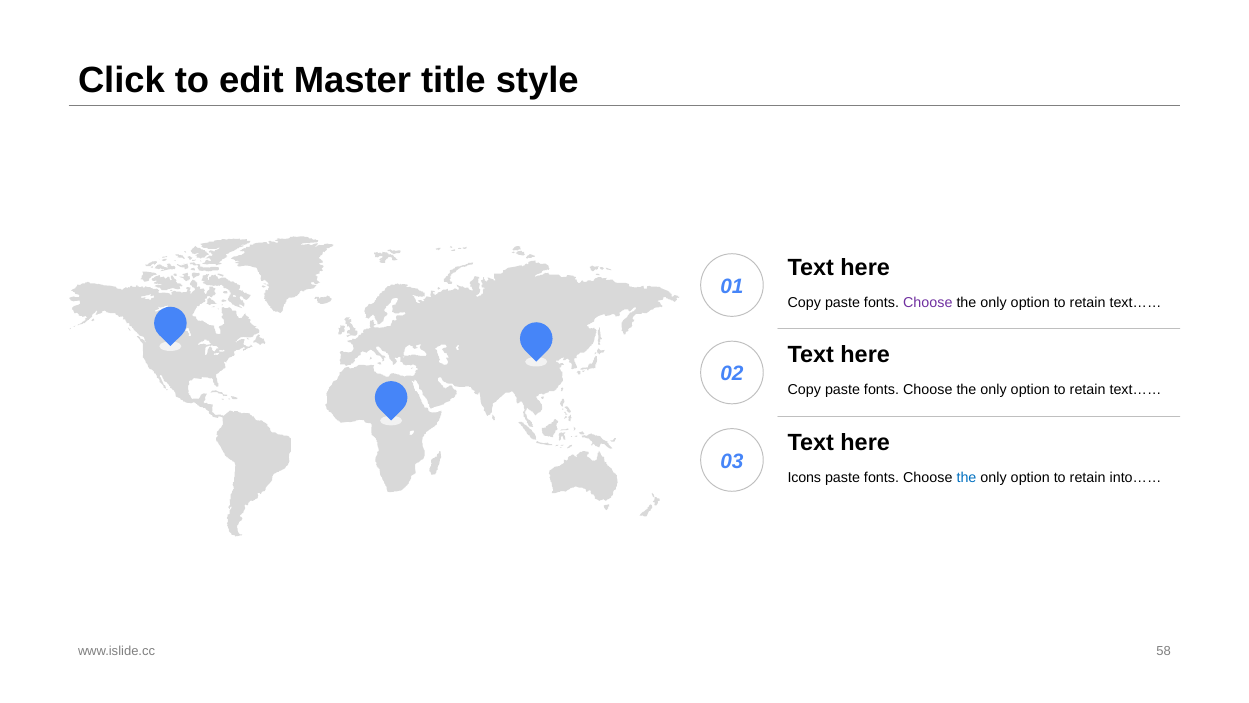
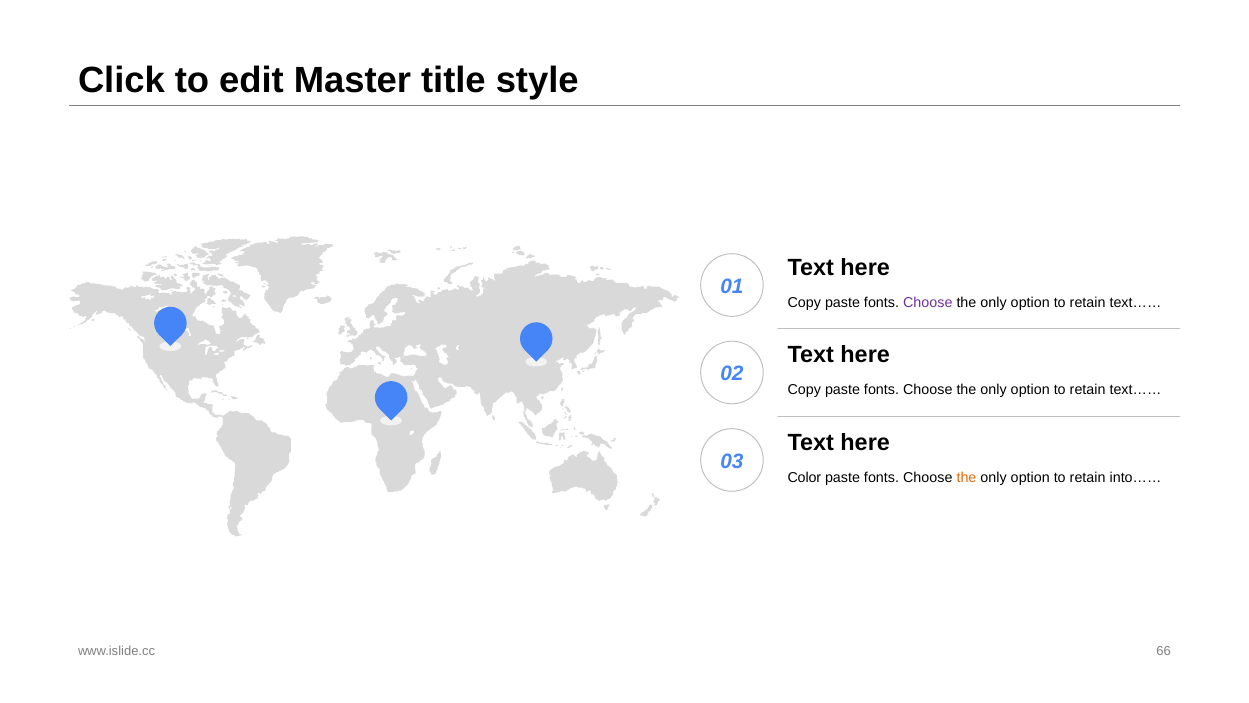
Icons: Icons -> Color
the at (966, 477) colour: blue -> orange
58: 58 -> 66
